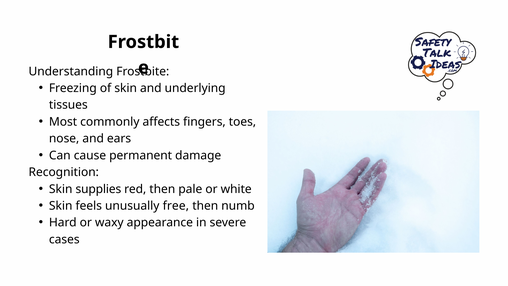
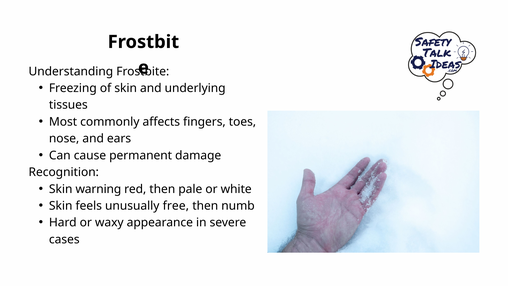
supplies: supplies -> warning
